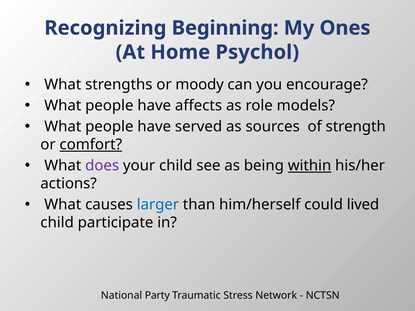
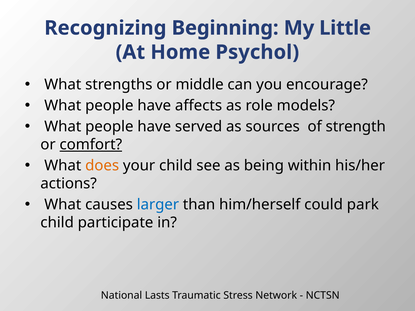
Ones: Ones -> Little
moody: moody -> middle
does colour: purple -> orange
within underline: present -> none
lived: lived -> park
Party: Party -> Lasts
